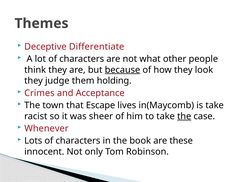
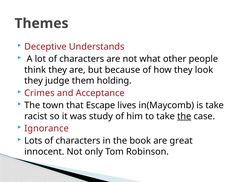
Differentiate: Differentiate -> Understands
because underline: present -> none
sheer: sheer -> study
Whenever: Whenever -> Ignorance
these: these -> great
